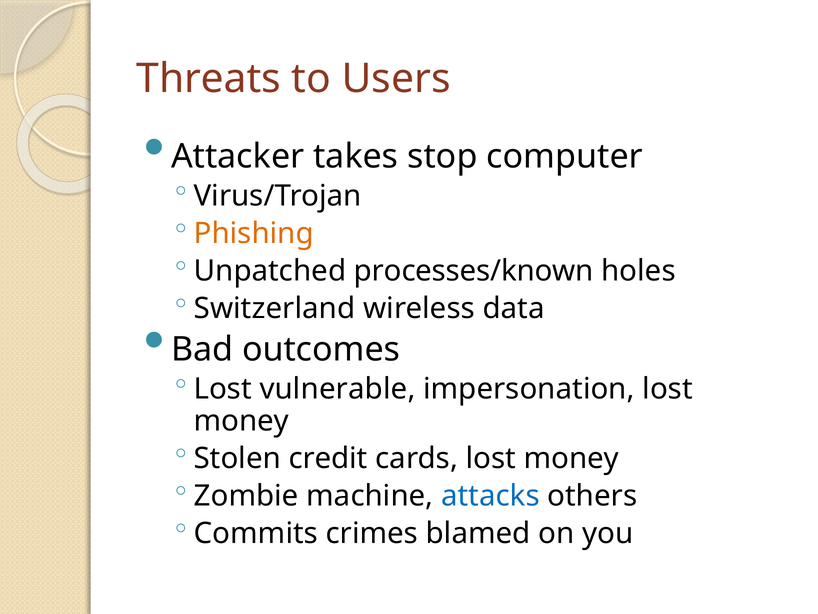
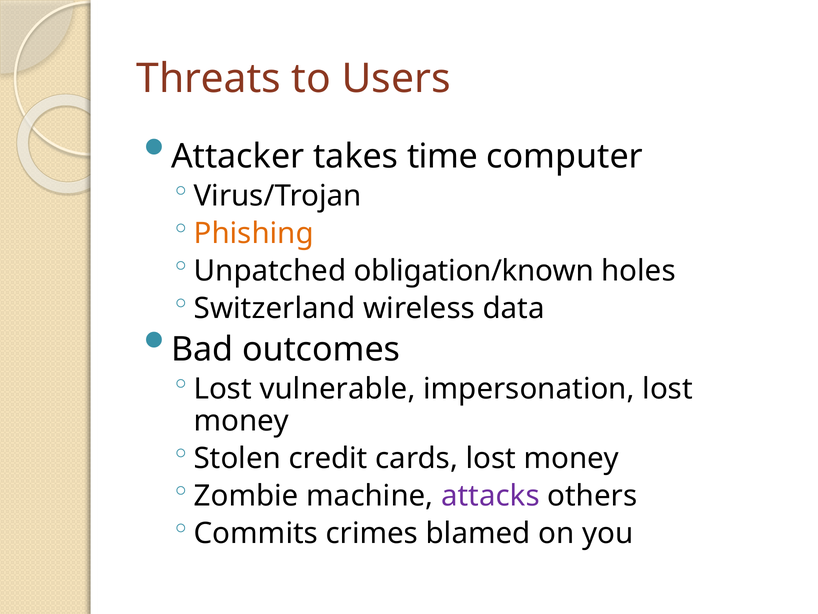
stop: stop -> time
processes/known: processes/known -> obligation/known
attacks colour: blue -> purple
